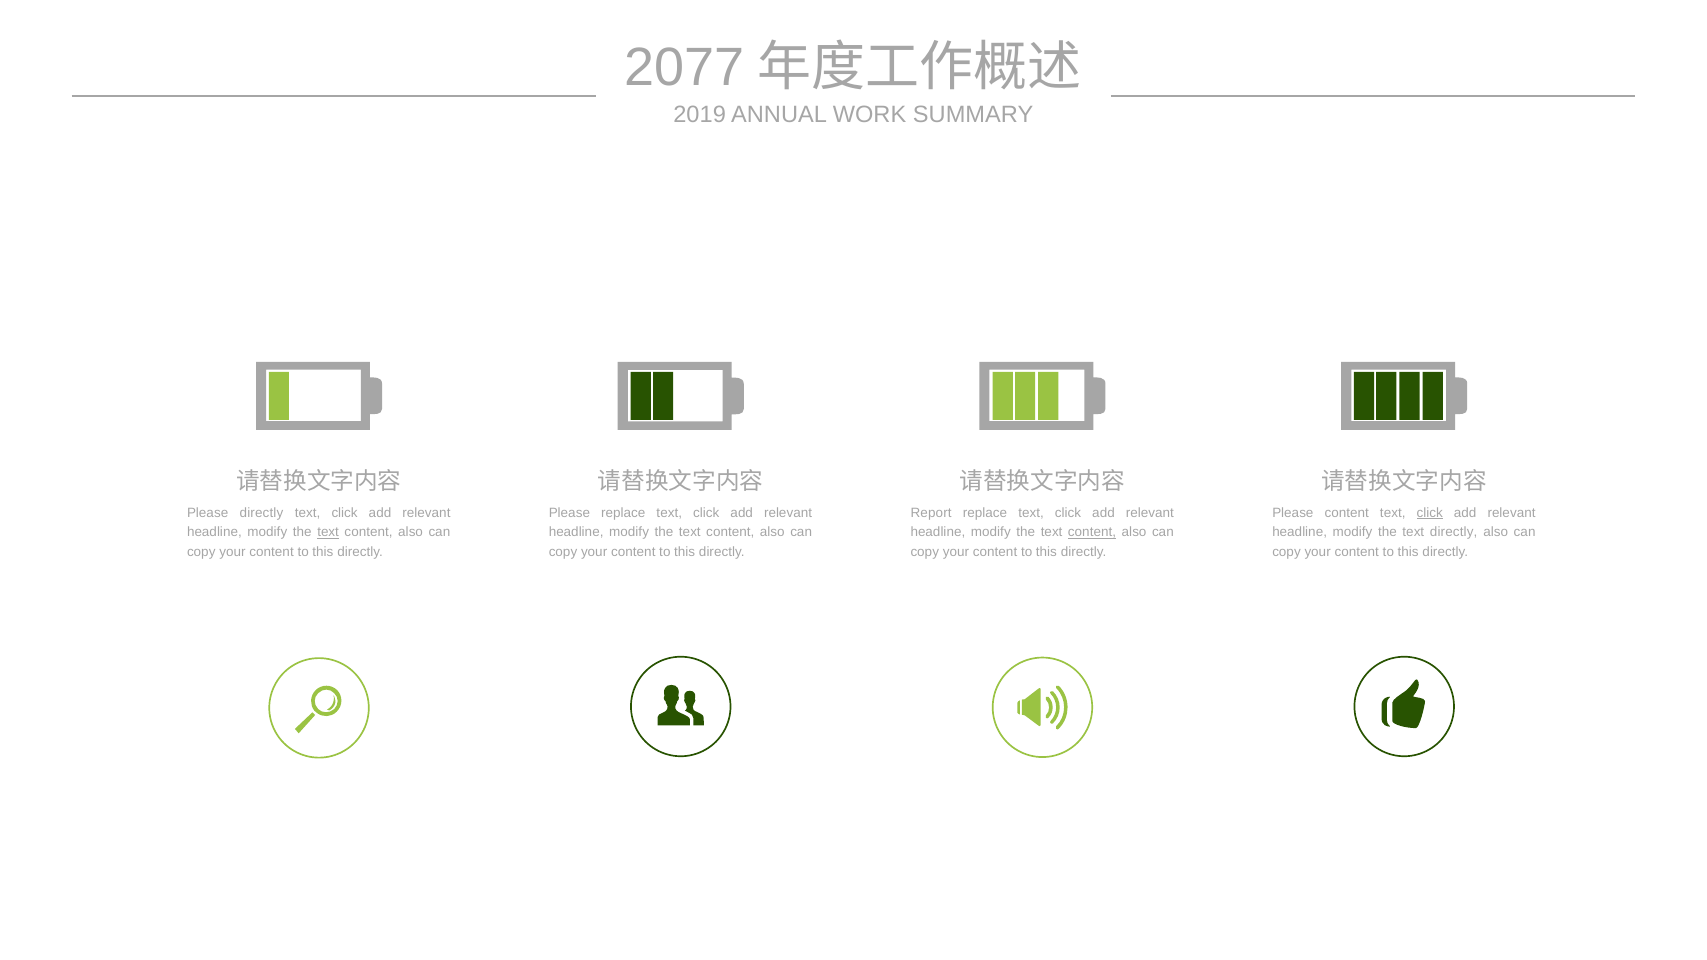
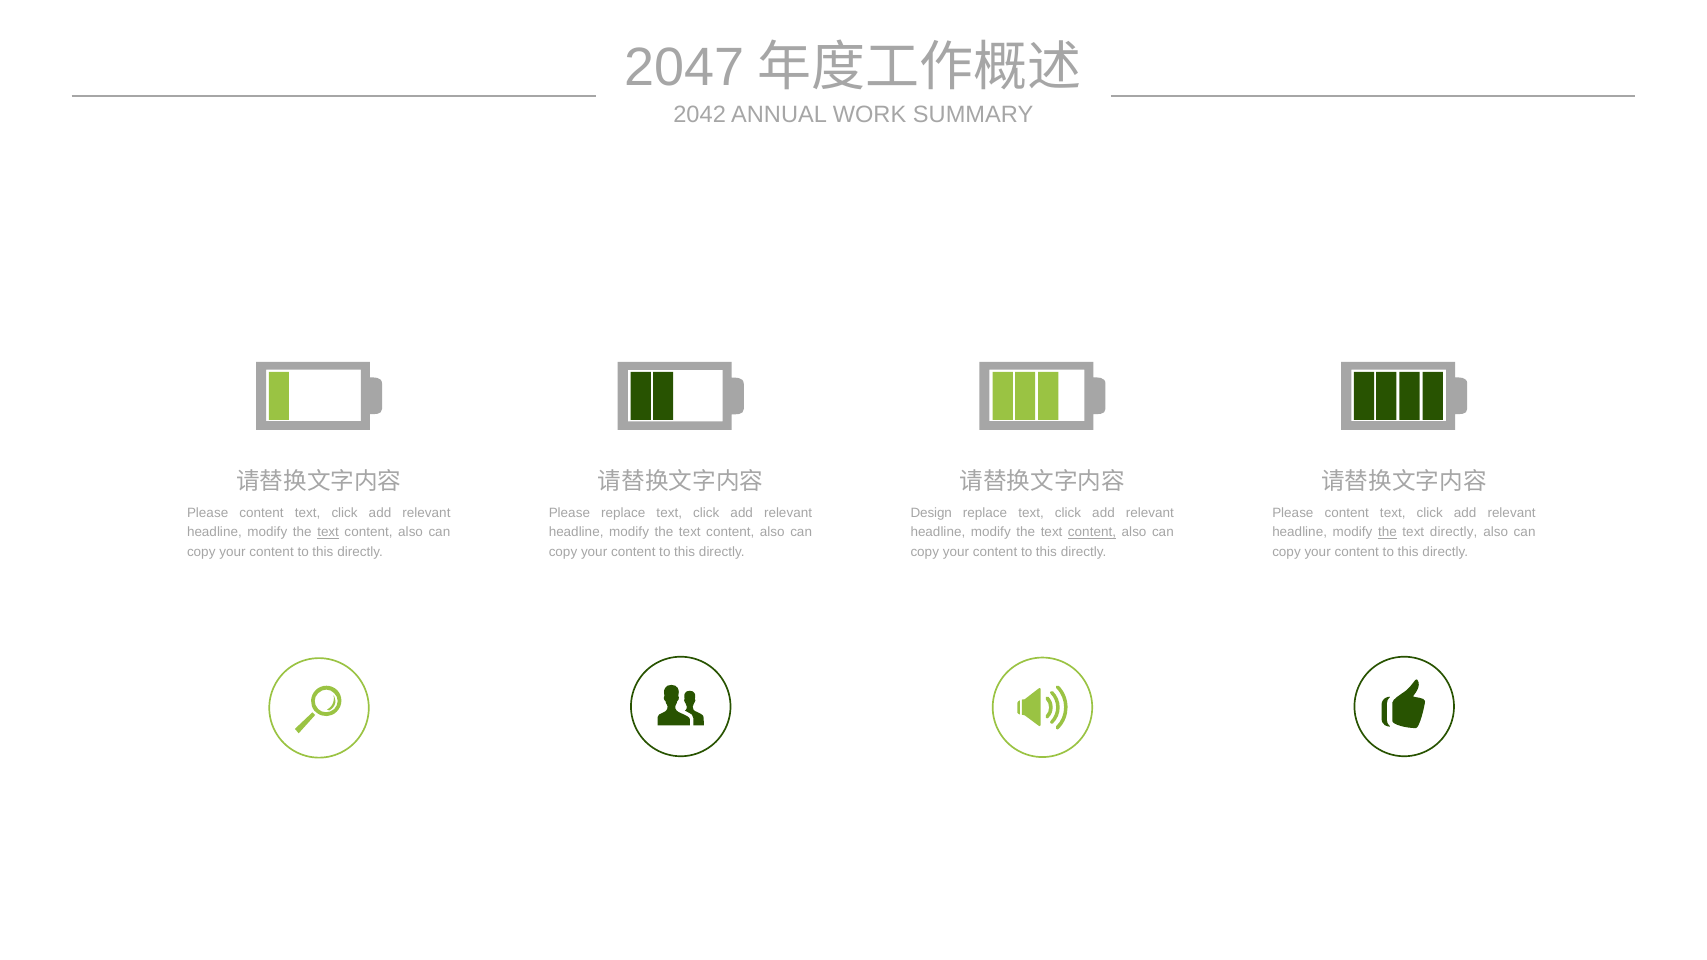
2077: 2077 -> 2047
2019: 2019 -> 2042
directly at (261, 513): directly -> content
Report: Report -> Design
click at (1430, 513) underline: present -> none
the at (1387, 533) underline: none -> present
